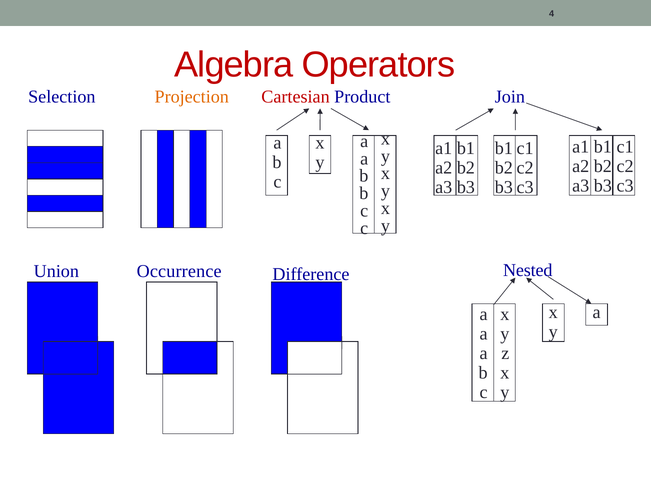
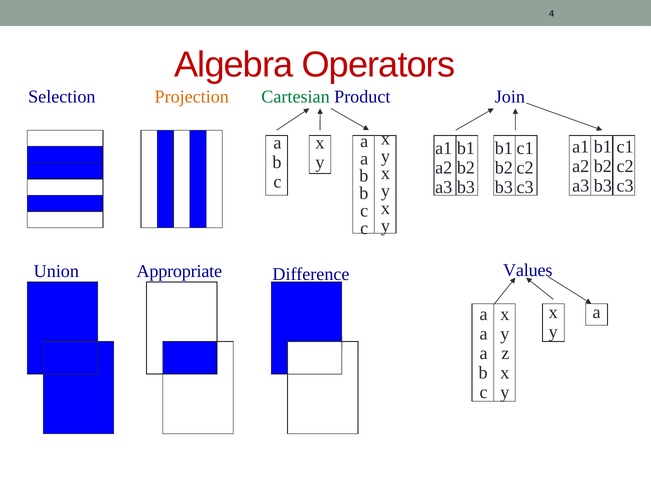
Cartesian colour: red -> green
Nested: Nested -> Values
Occurrence: Occurrence -> Appropriate
